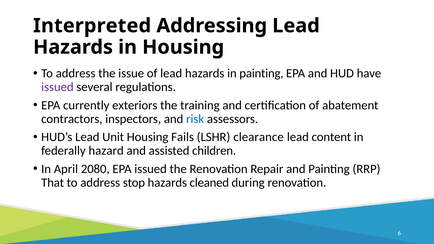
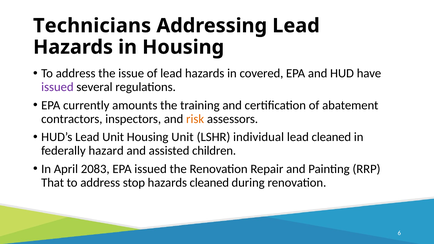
Interpreted: Interpreted -> Technicians
in painting: painting -> covered
exteriors: exteriors -> amounts
risk colour: blue -> orange
Housing Fails: Fails -> Unit
clearance: clearance -> individual
lead content: content -> cleaned
2080: 2080 -> 2083
